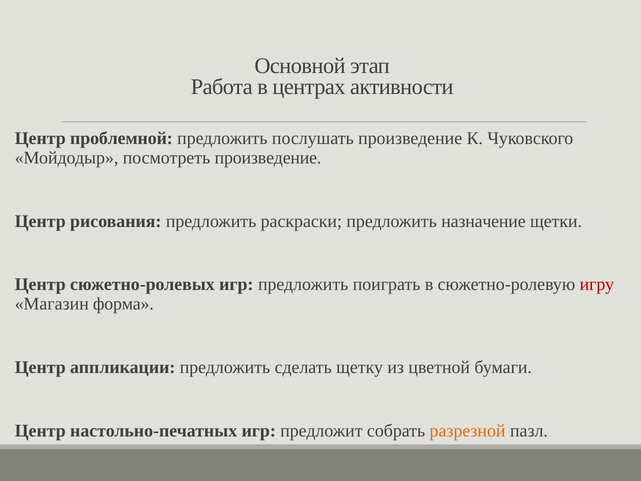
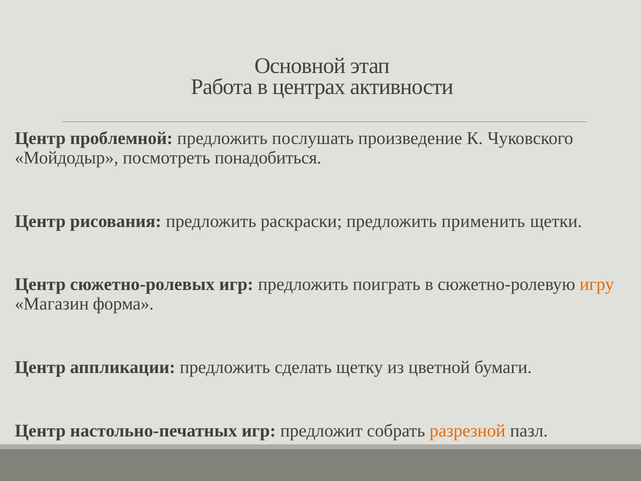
посмотреть произведение: произведение -> понадобиться
назначение: назначение -> применить
игру colour: red -> orange
